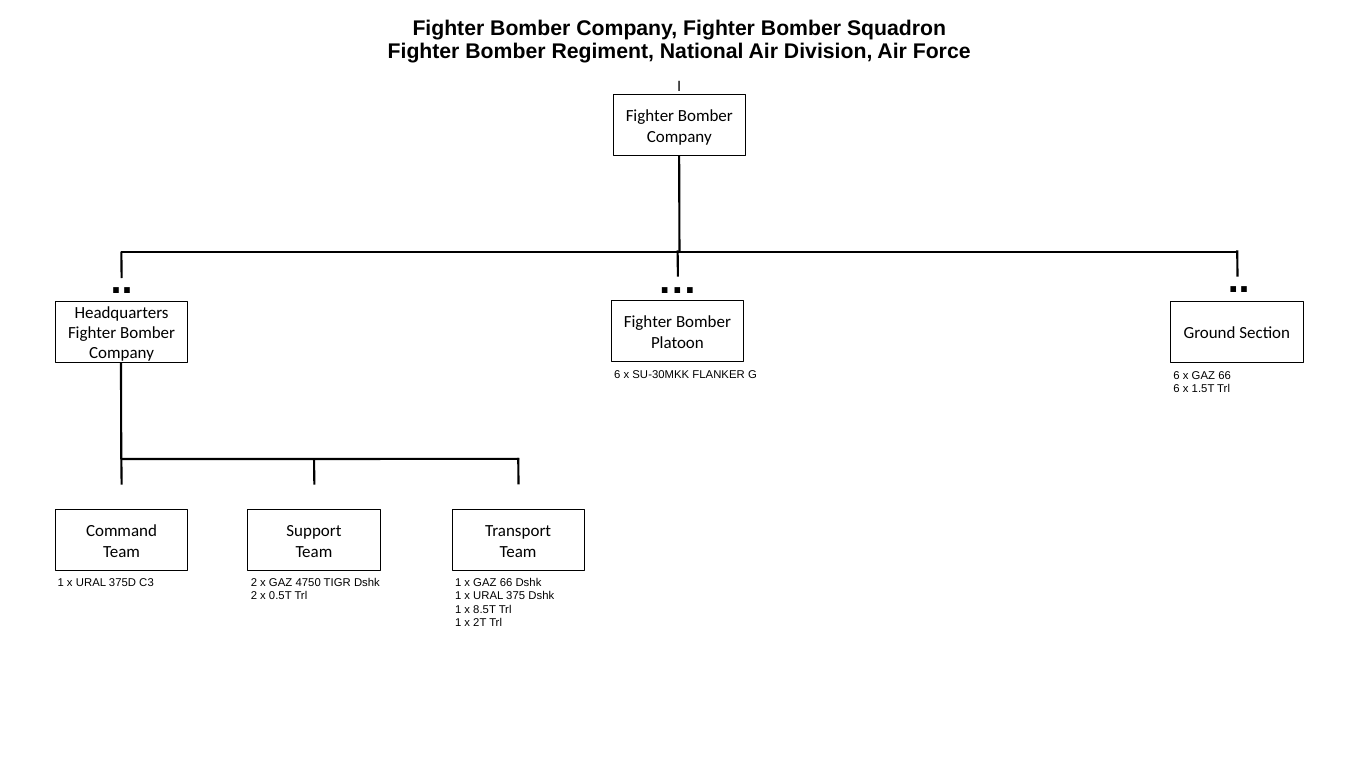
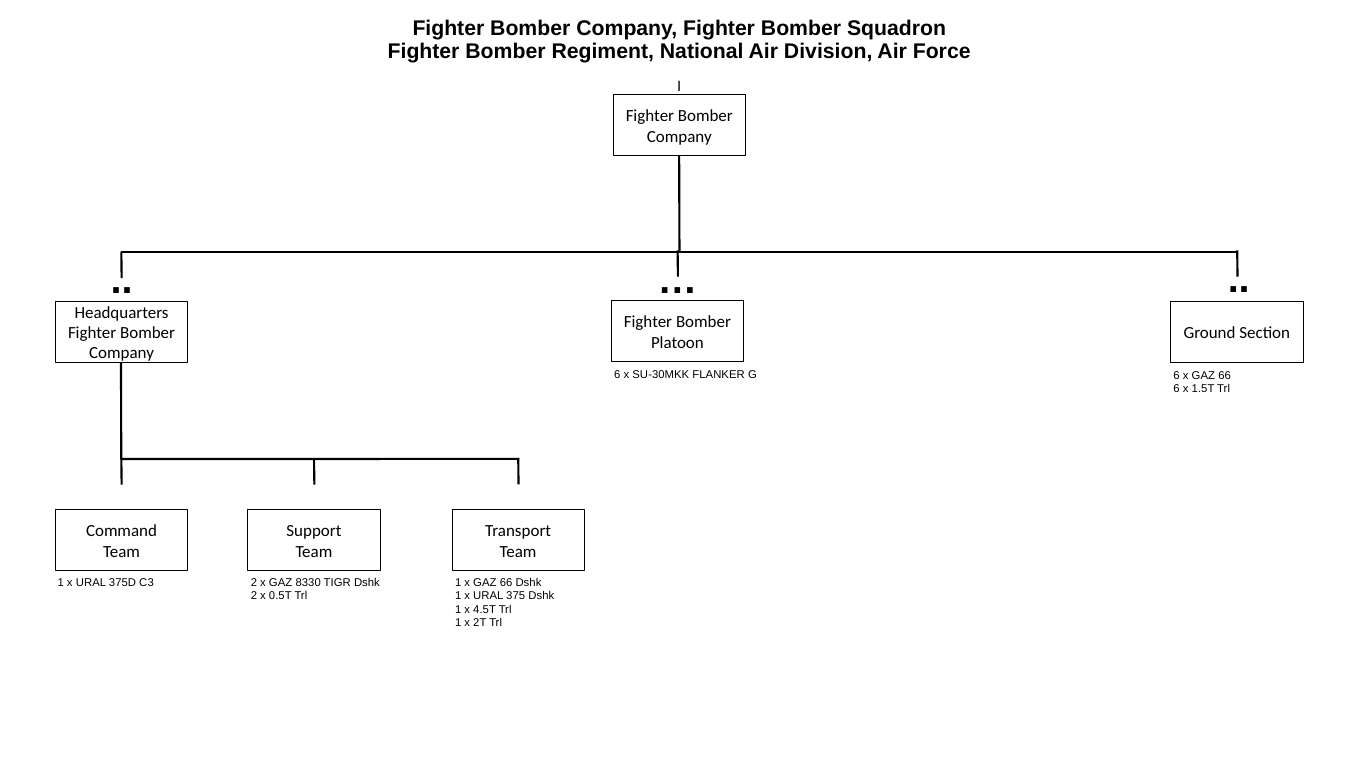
4750: 4750 -> 8330
8.5T: 8.5T -> 4.5T
